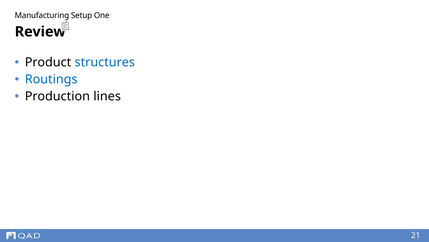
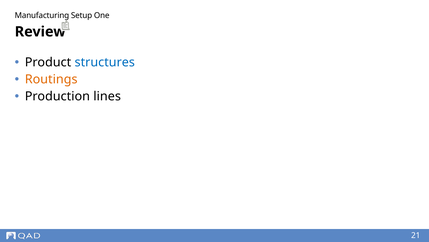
Routings colour: blue -> orange
